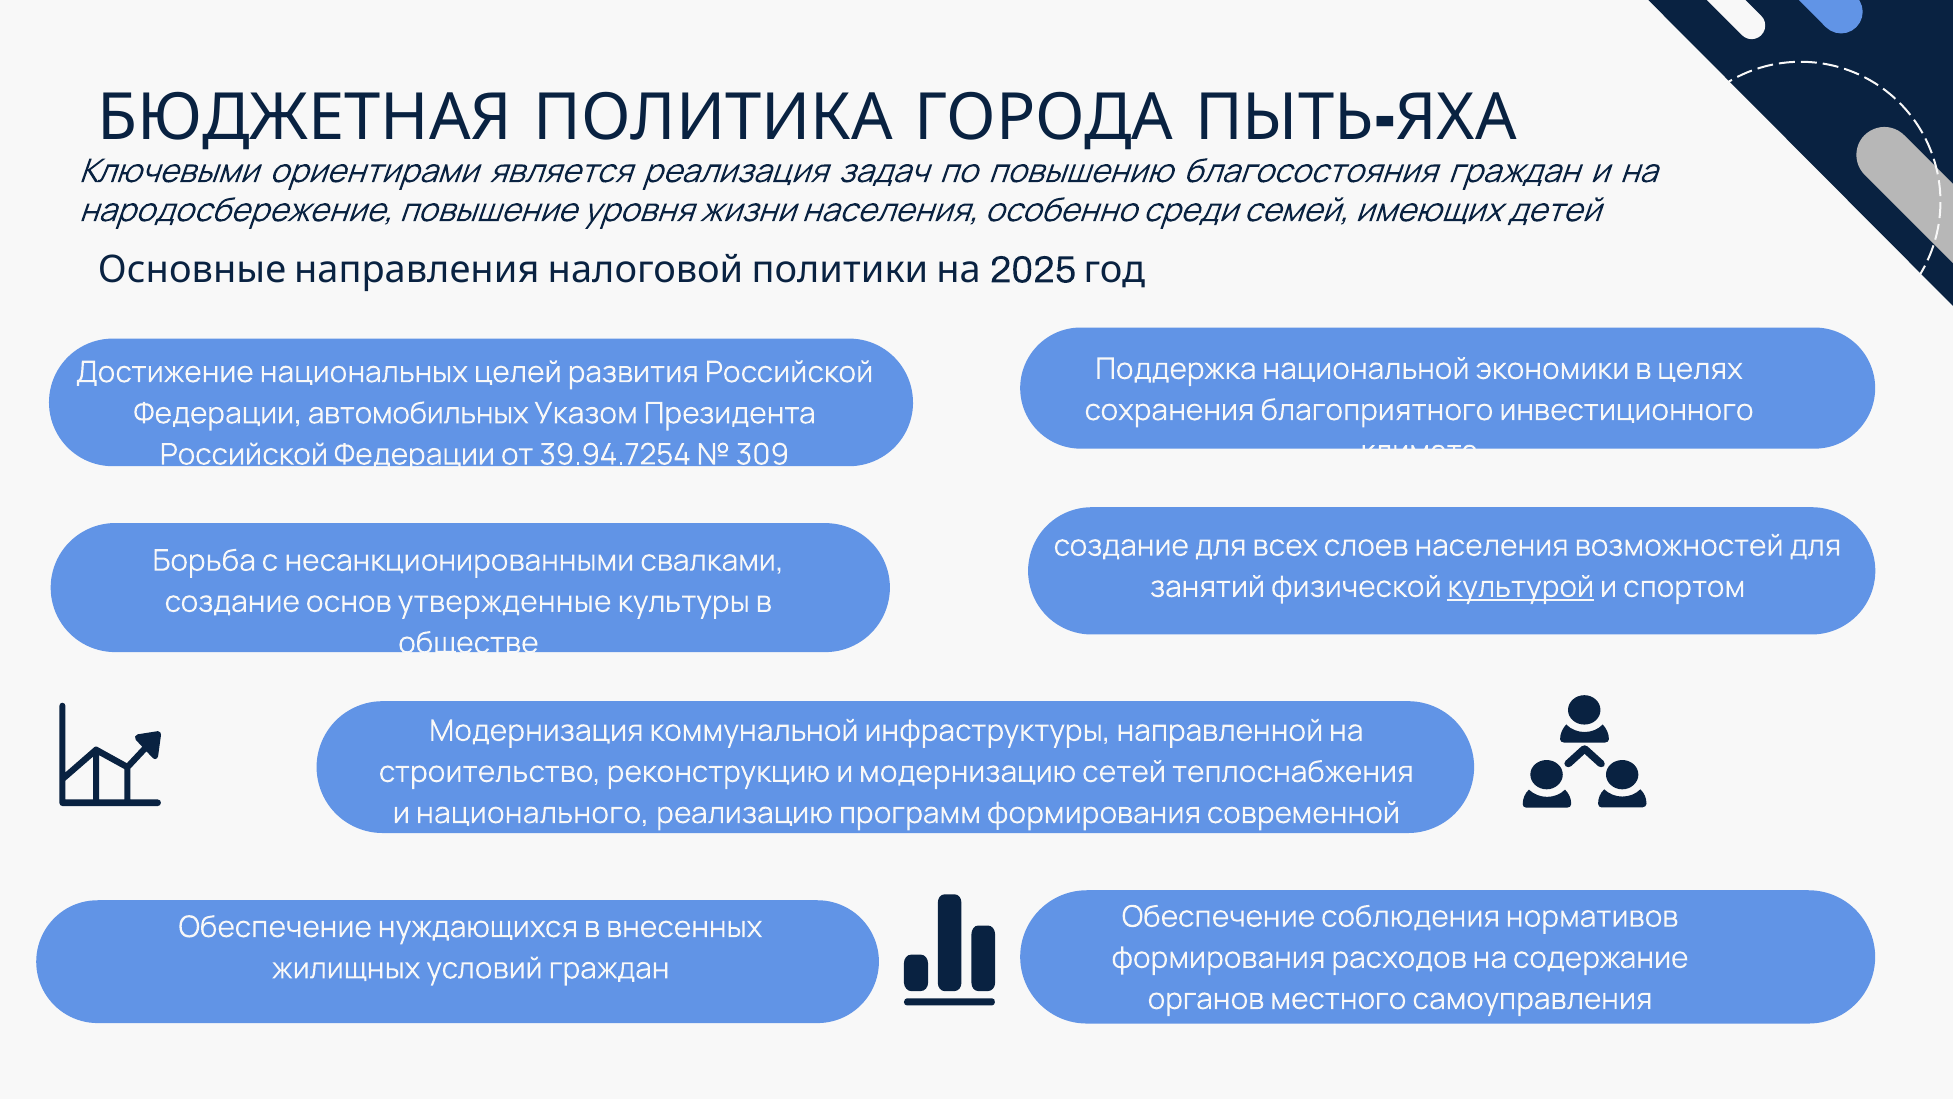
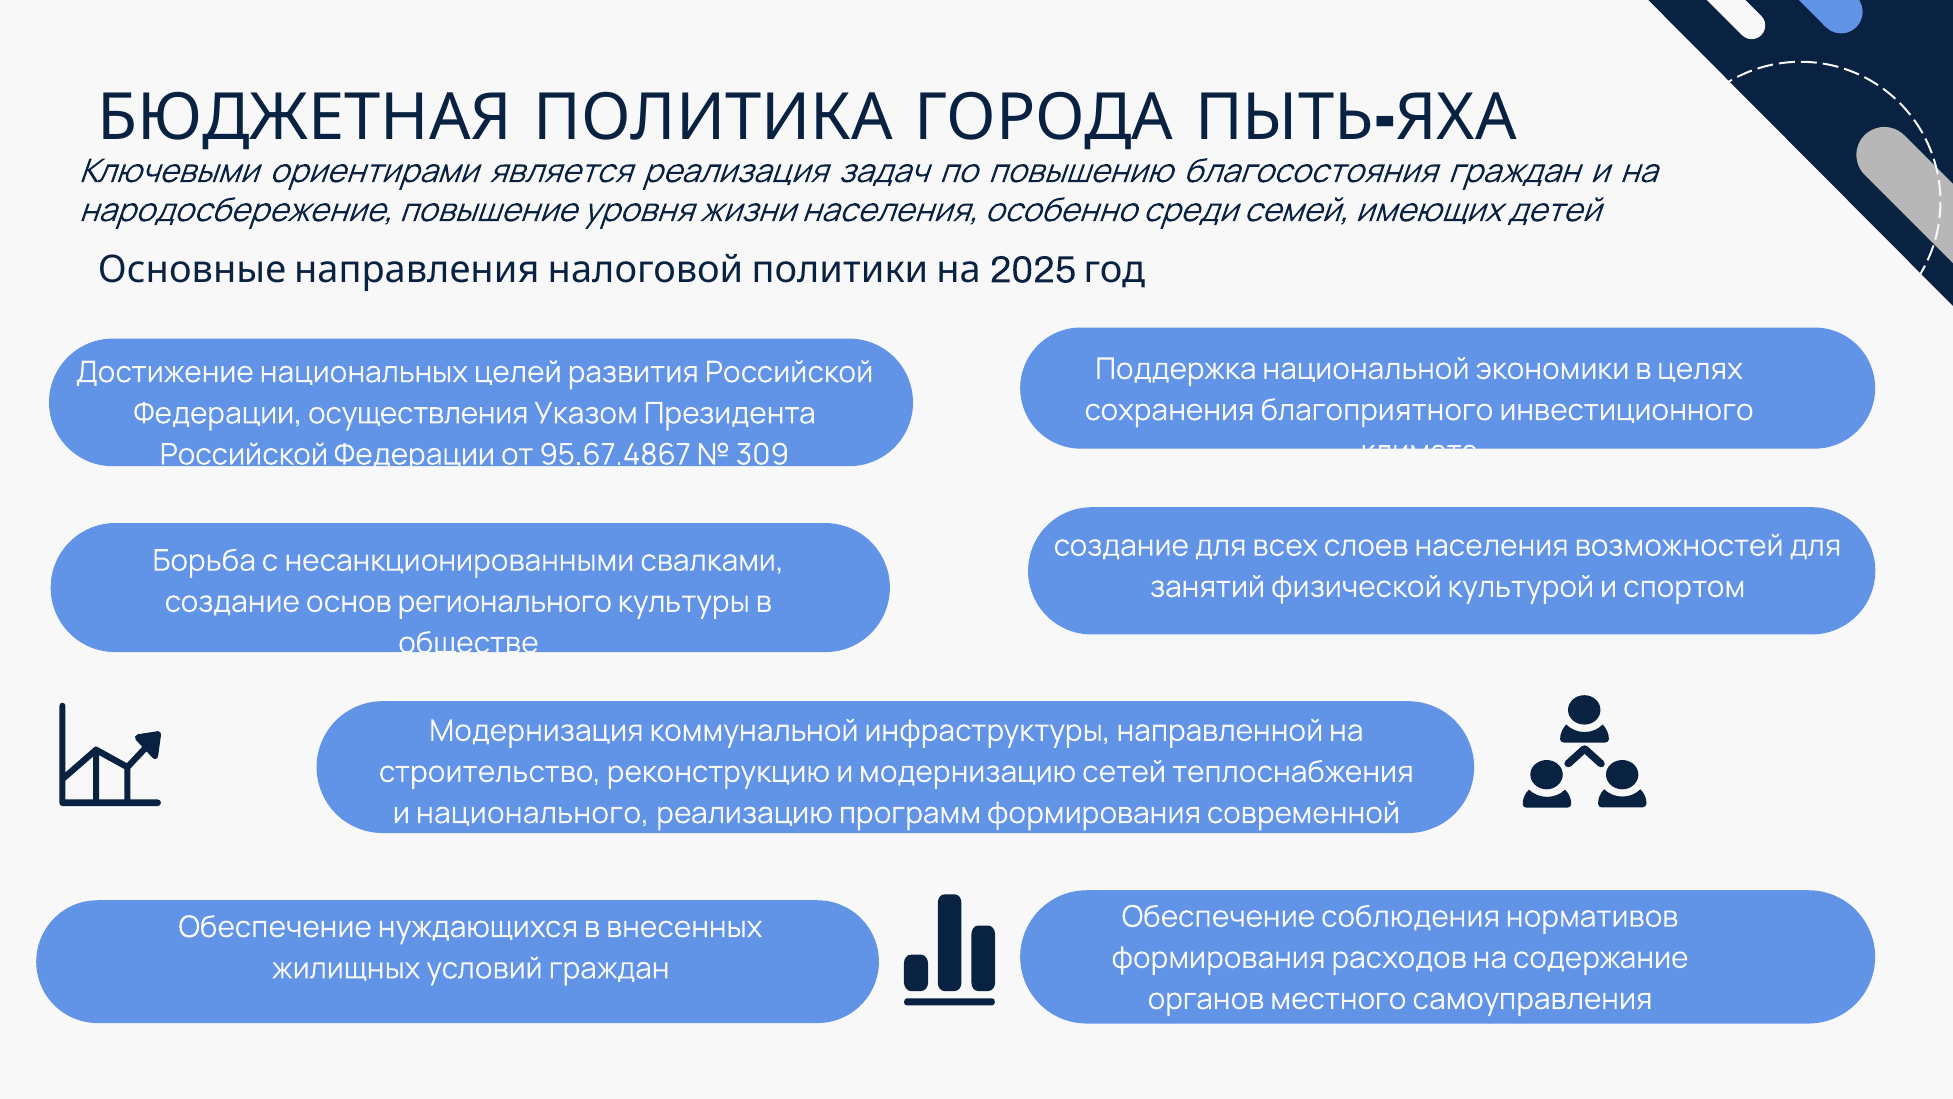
автомобильных: автомобильных -> осуществления
39.94.7254: 39.94.7254 -> 95.67.4867
культурой underline: present -> none
утвержденные: утвержденные -> регионального
